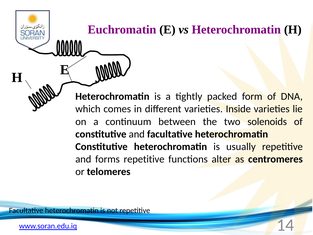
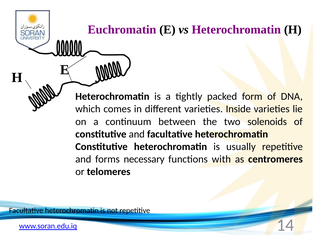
forms repetitive: repetitive -> necessary
alter: alter -> with
